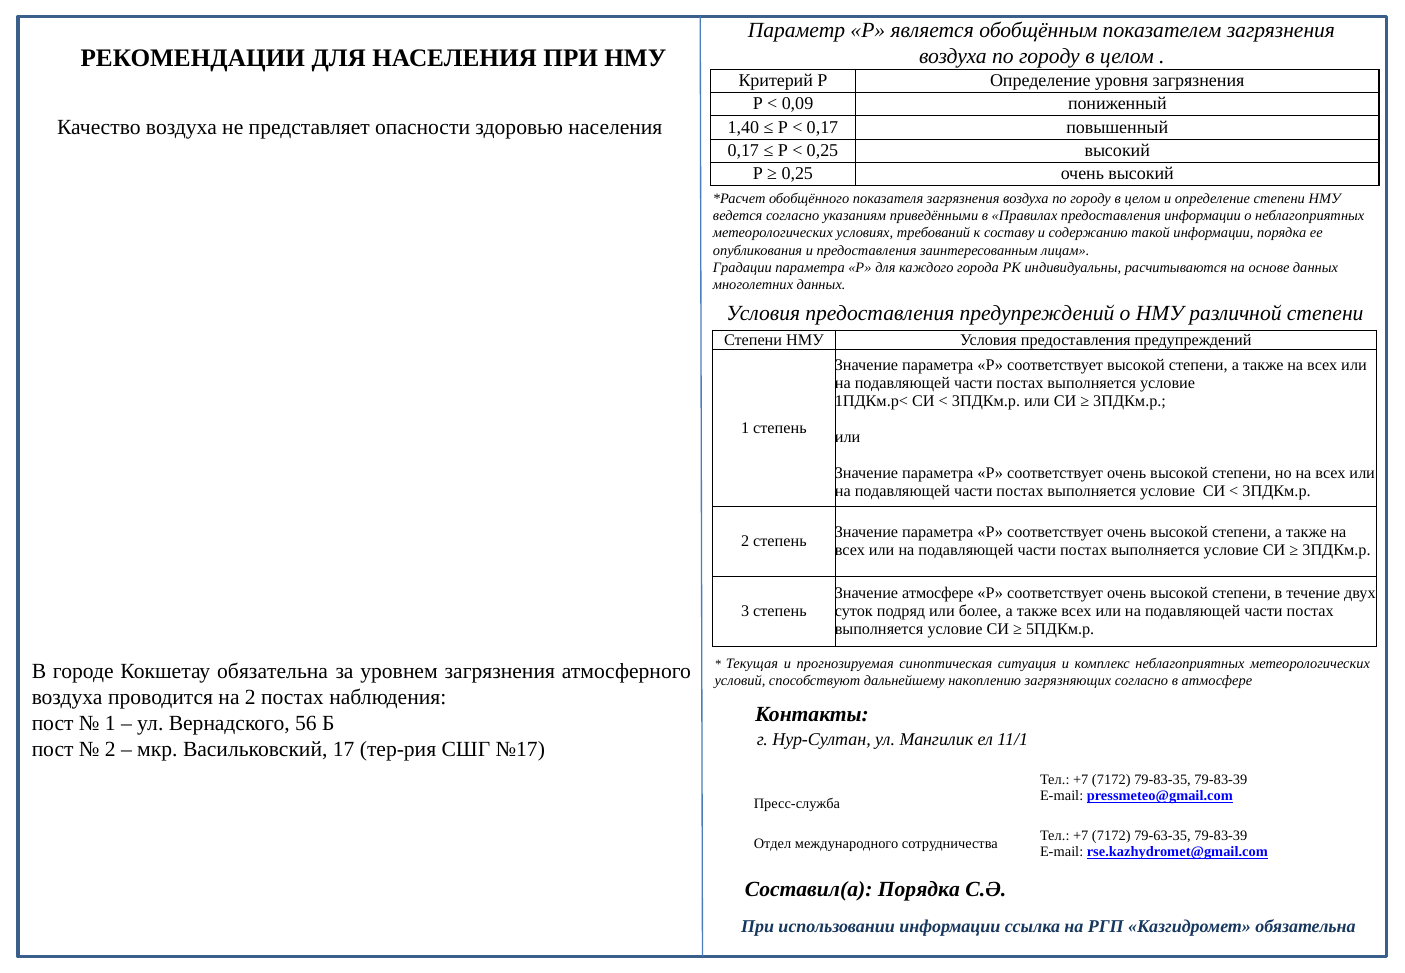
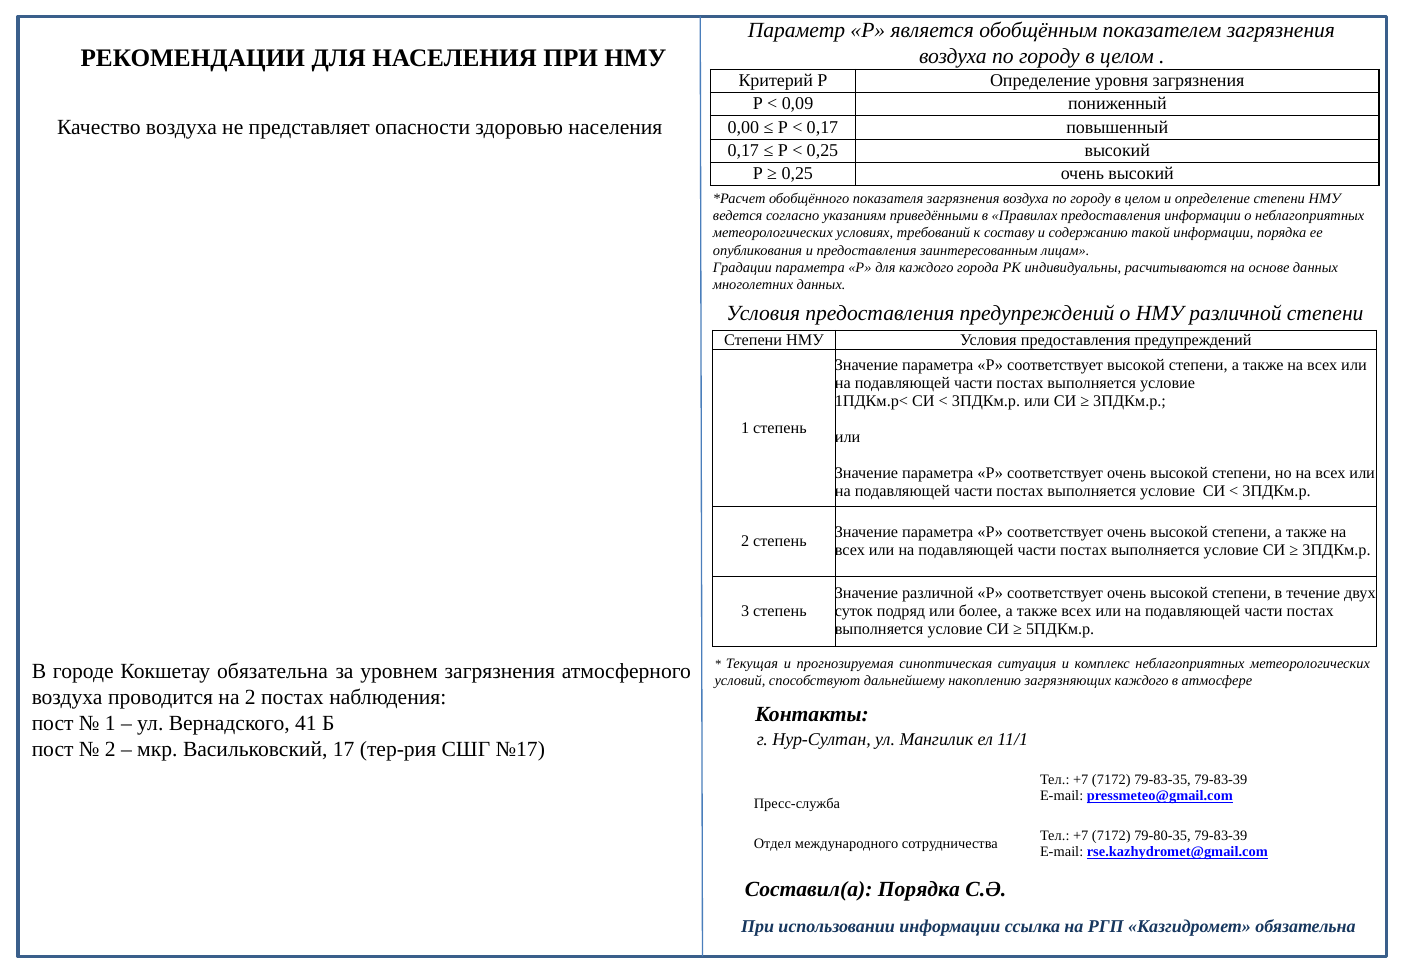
1,40: 1,40 -> 0,00
Значение атмосфере: атмосфере -> различной
загрязняющих согласно: согласно -> каждого
56: 56 -> 41
79-63-35: 79-63-35 -> 79-80-35
